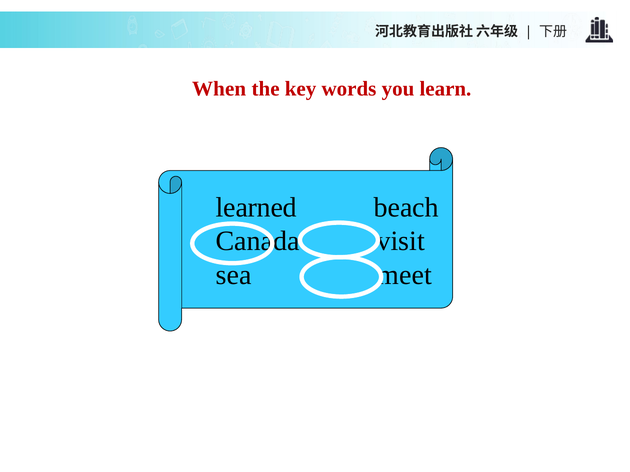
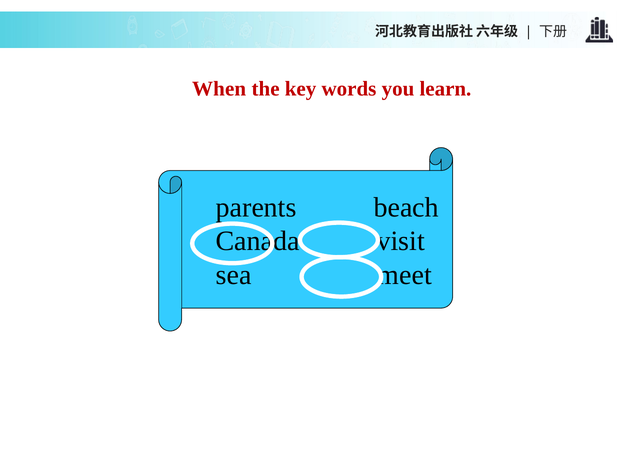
learned: learned -> parents
